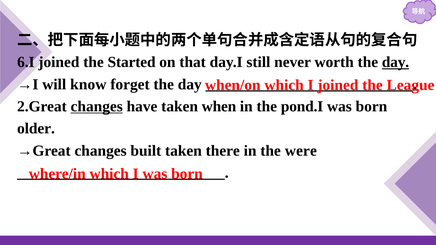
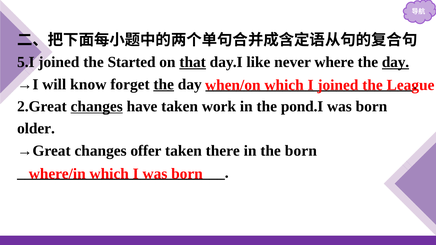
6.I: 6.I -> 5.I
that underline: none -> present
still: still -> like
worth: worth -> where
the at (164, 84) underline: none -> present
when: when -> work
built: built -> offer
the were: were -> born
